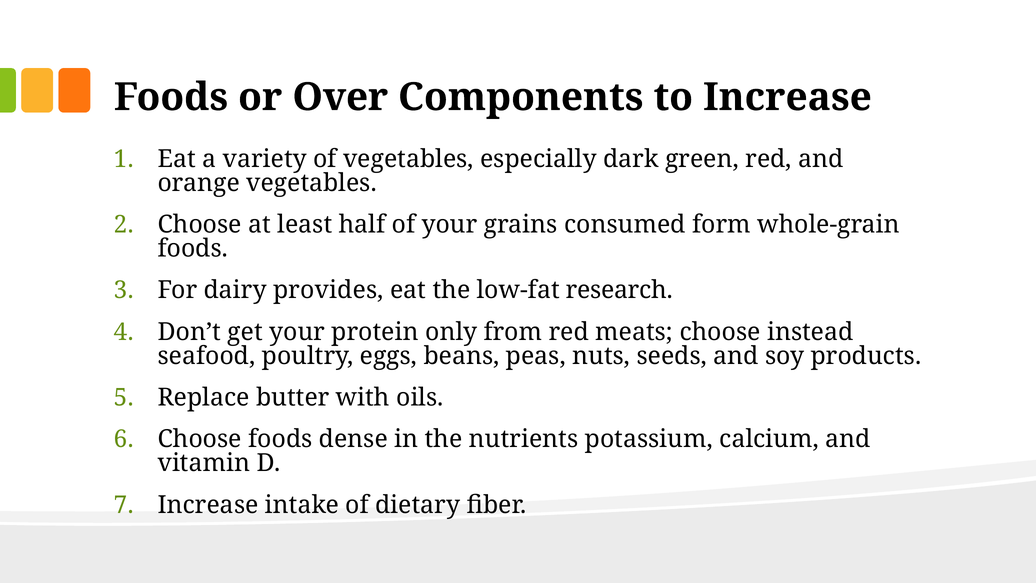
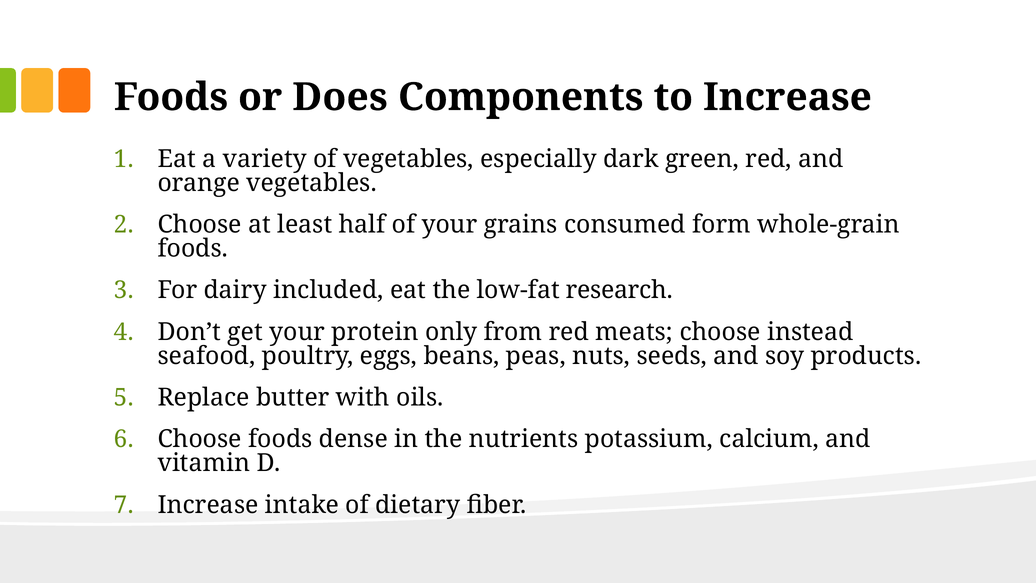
Over: Over -> Does
provides: provides -> included
